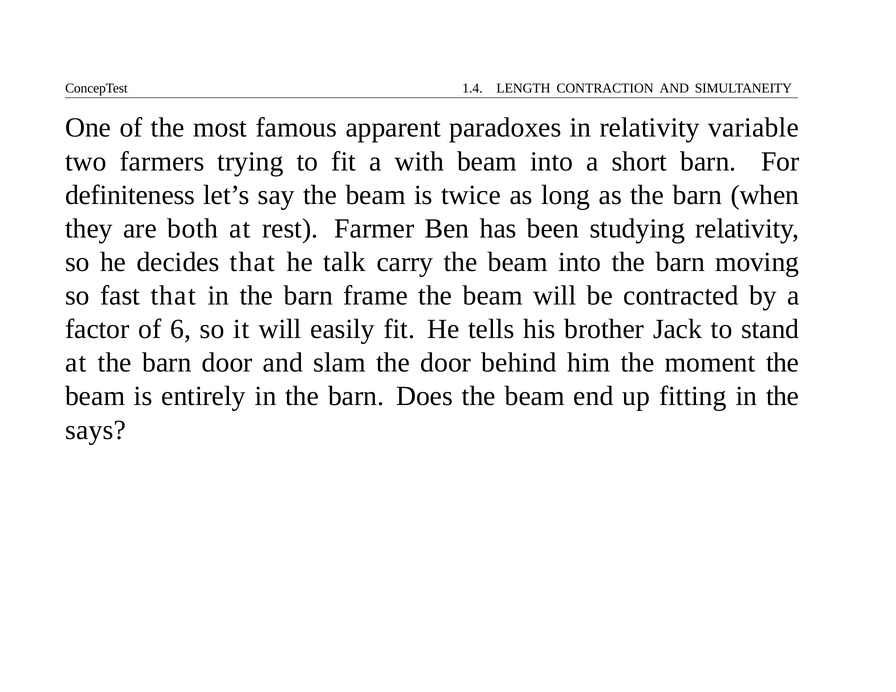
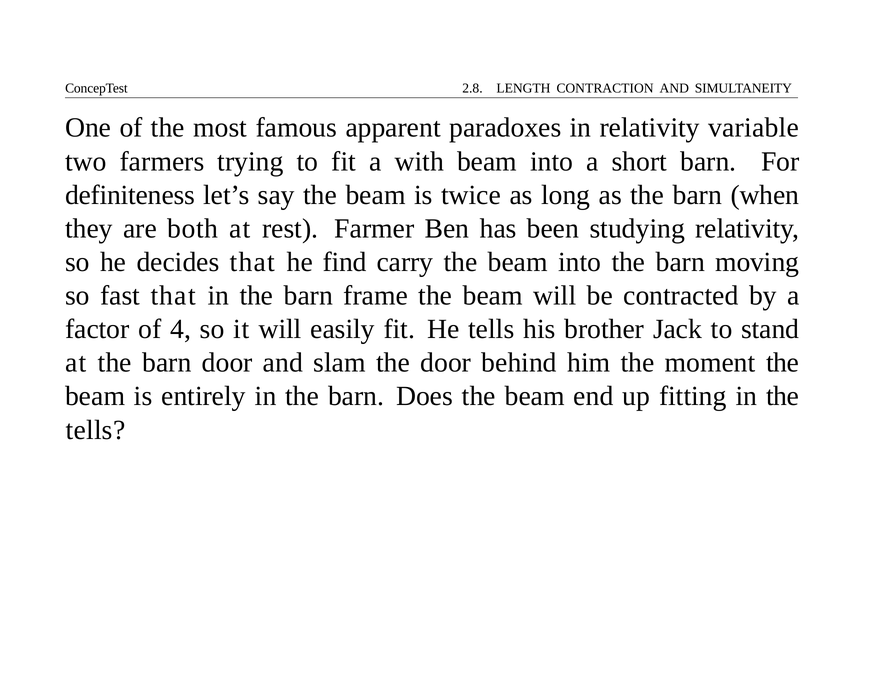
1.4: 1.4 -> 2.8
talk: talk -> find
6: 6 -> 4
says at (95, 430): says -> tells
